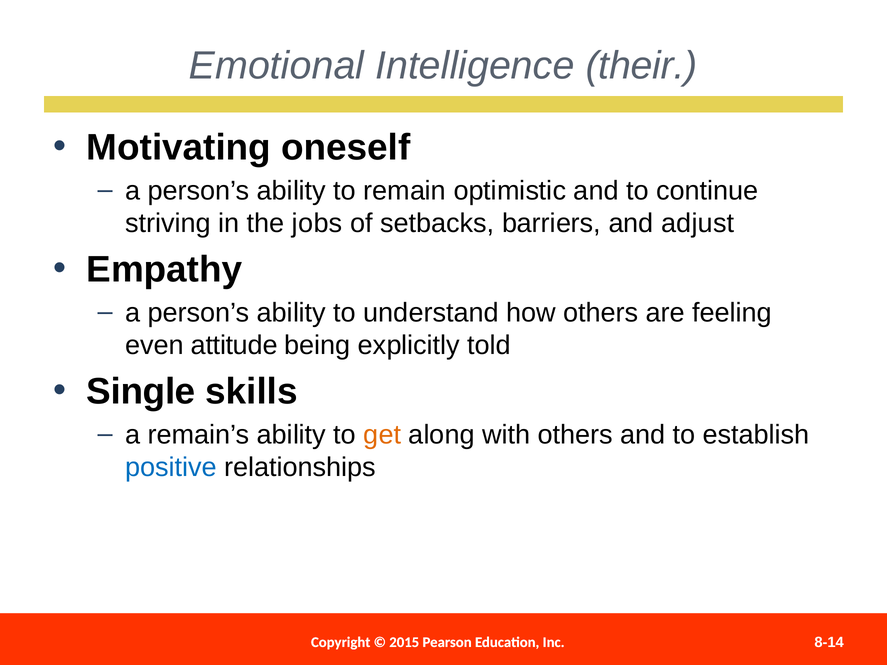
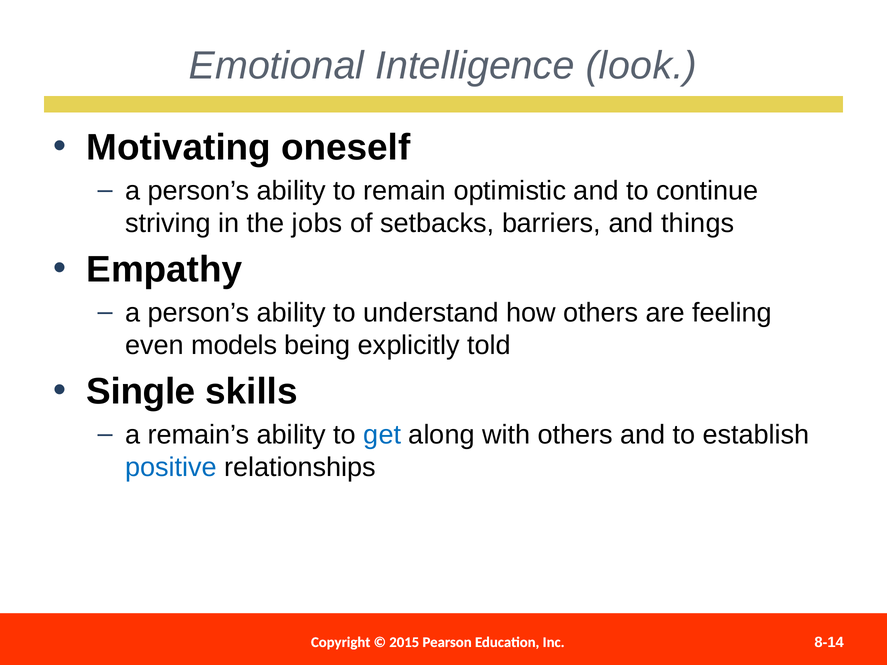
their: their -> look
adjust: adjust -> things
attitude: attitude -> models
get colour: orange -> blue
